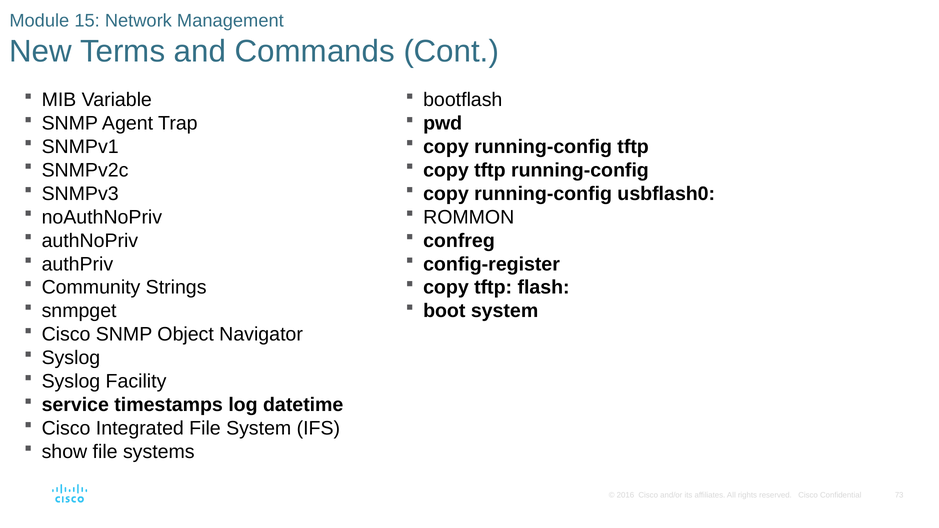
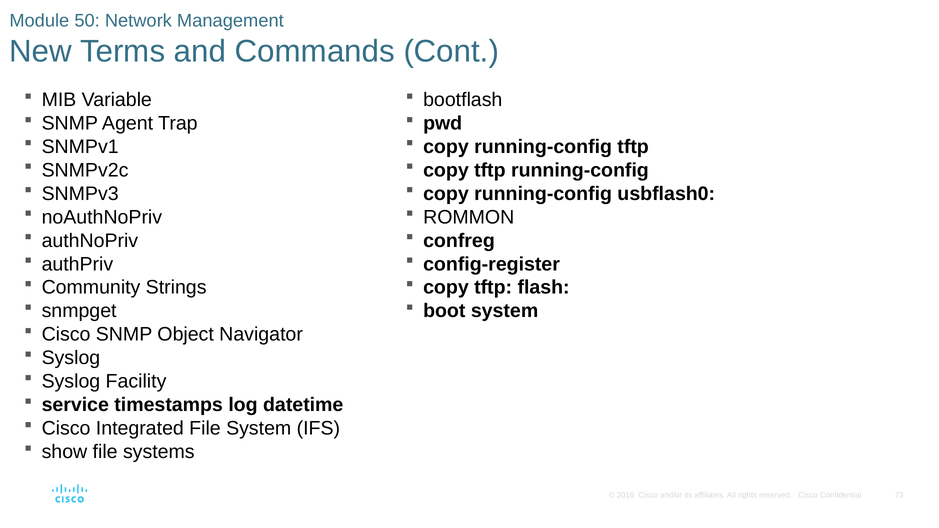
15: 15 -> 50
